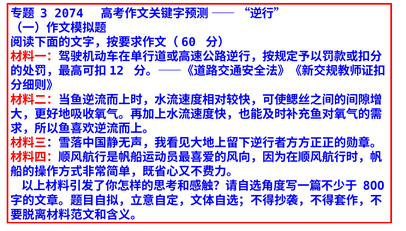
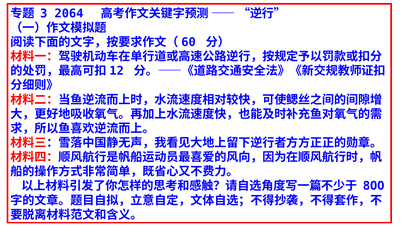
2074: 2074 -> 2064
